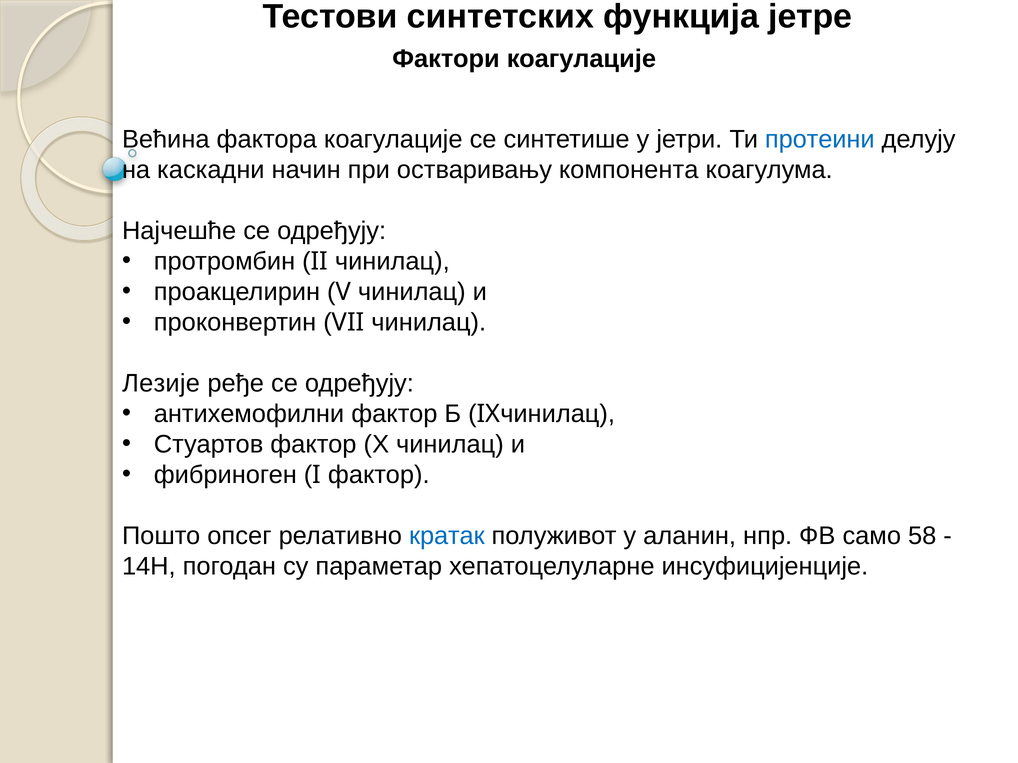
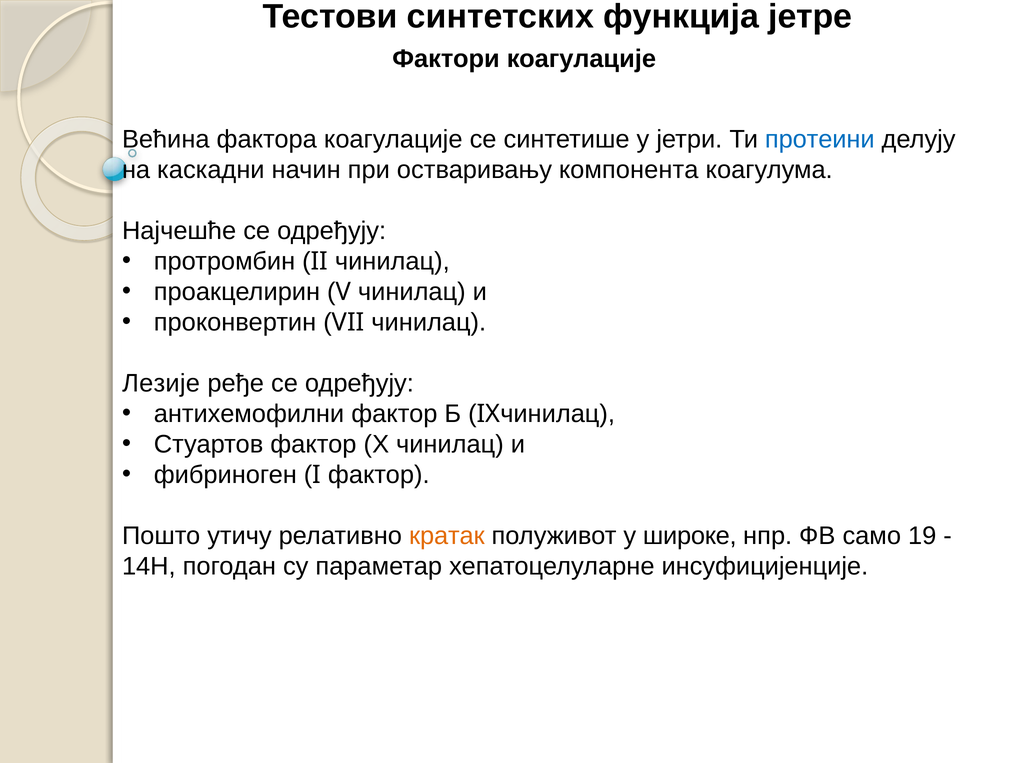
опсег: опсег -> утичу
кратак colour: blue -> orange
аланин: аланин -> широке
58: 58 -> 19
